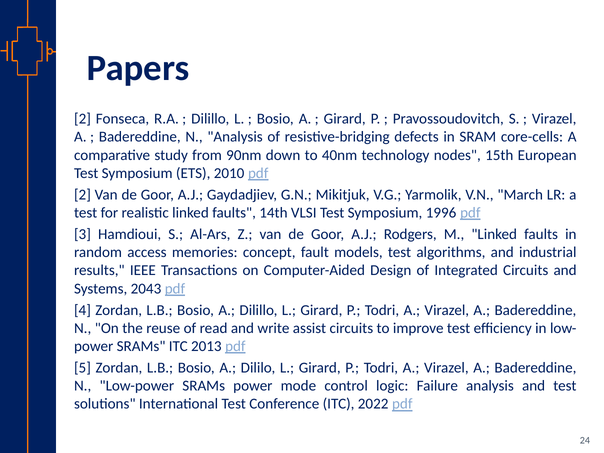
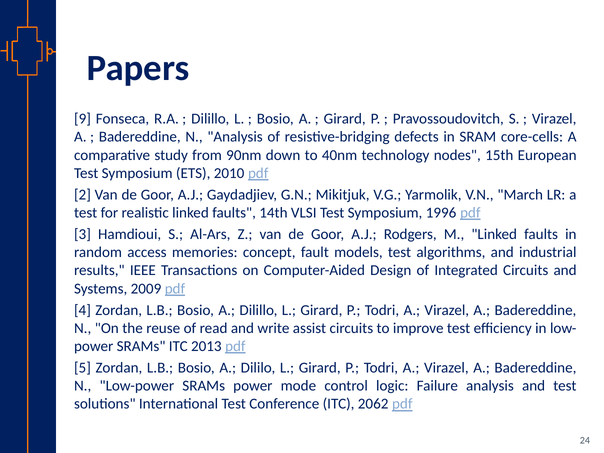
2 at (83, 119): 2 -> 9
2043: 2043 -> 2009
2022: 2022 -> 2062
